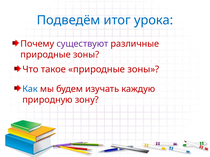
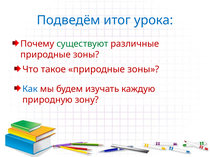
существуют colour: purple -> green
